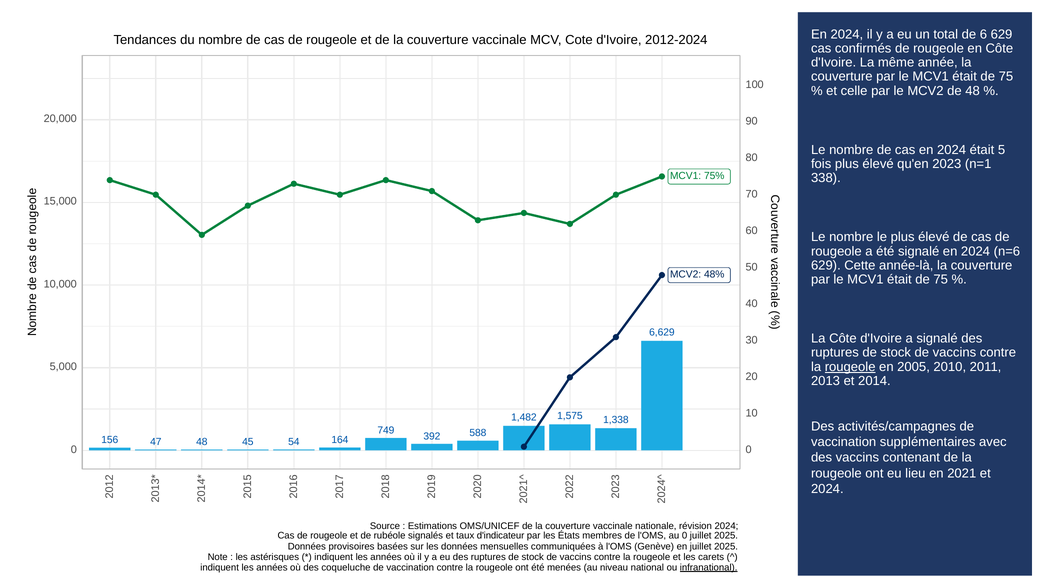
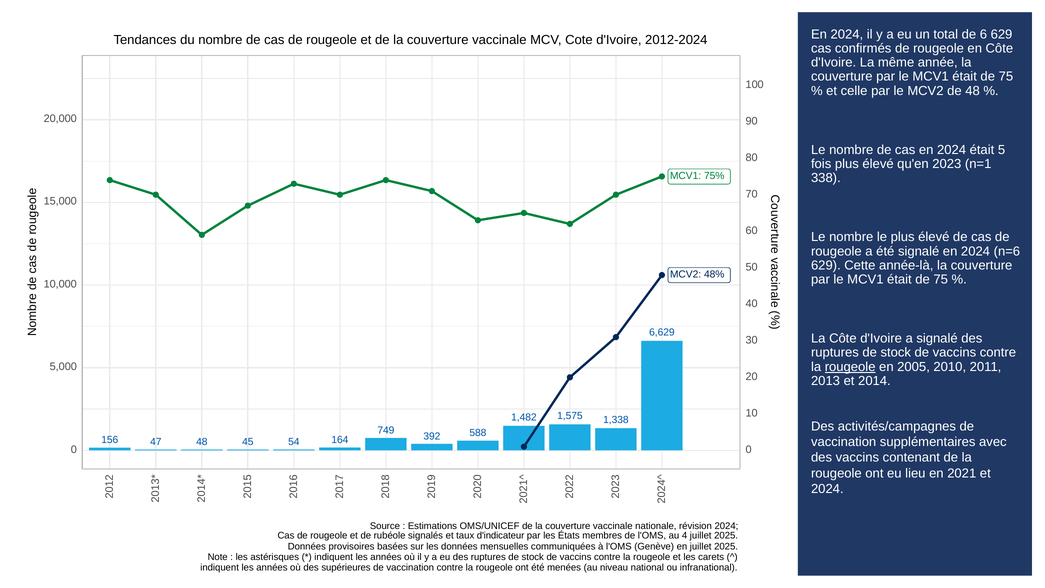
au 0: 0 -> 4
coqueluche: coqueluche -> supérieures
infranational underline: present -> none
